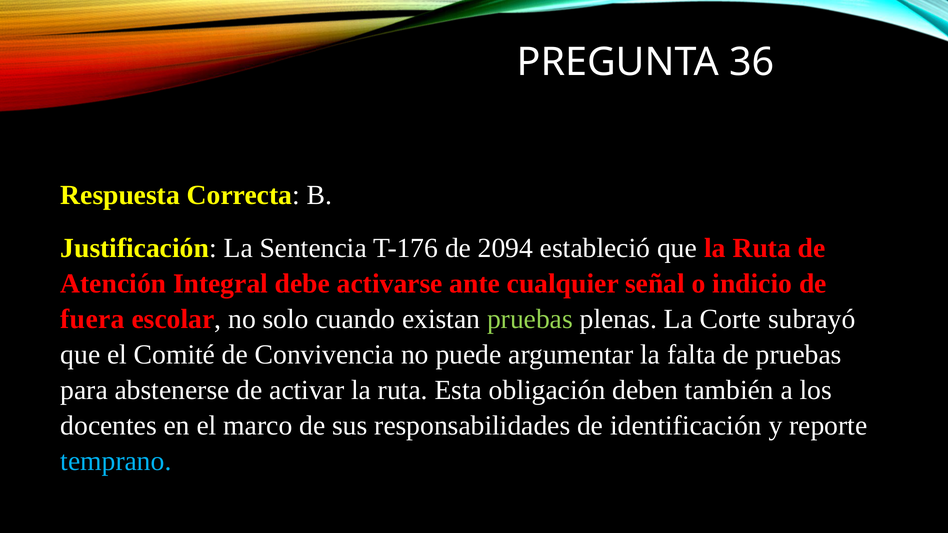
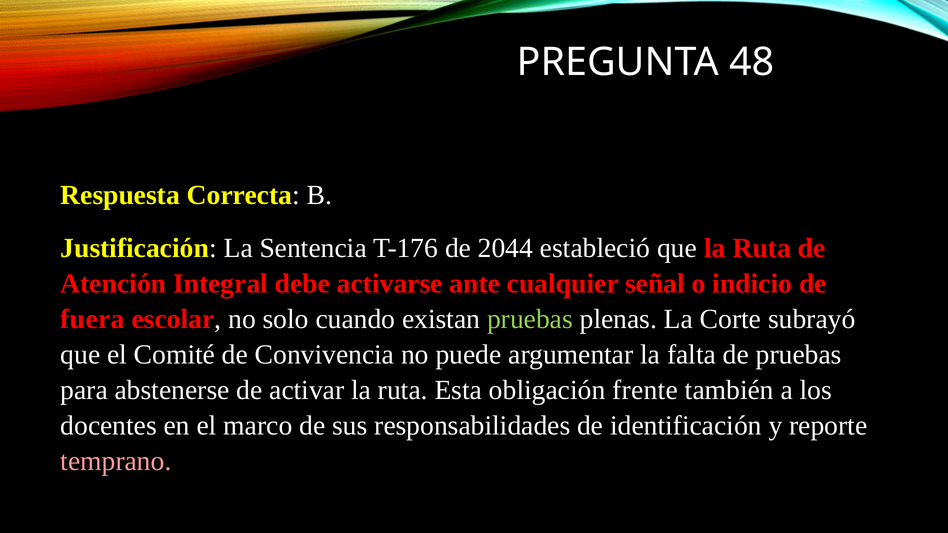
36: 36 -> 48
2094: 2094 -> 2044
deben: deben -> frente
temprano colour: light blue -> pink
